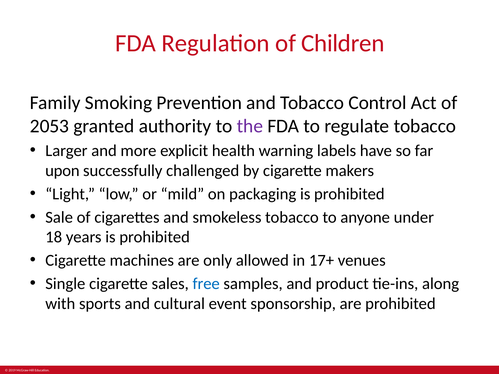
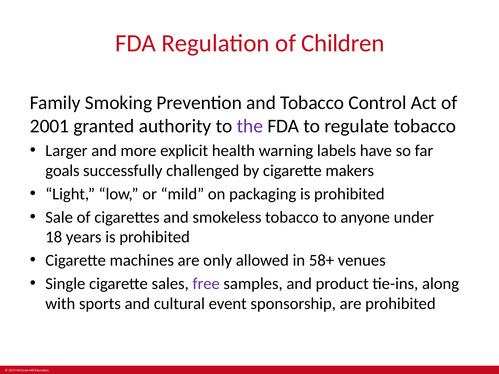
2053: 2053 -> 2001
upon: upon -> goals
17+: 17+ -> 58+
free colour: blue -> purple
